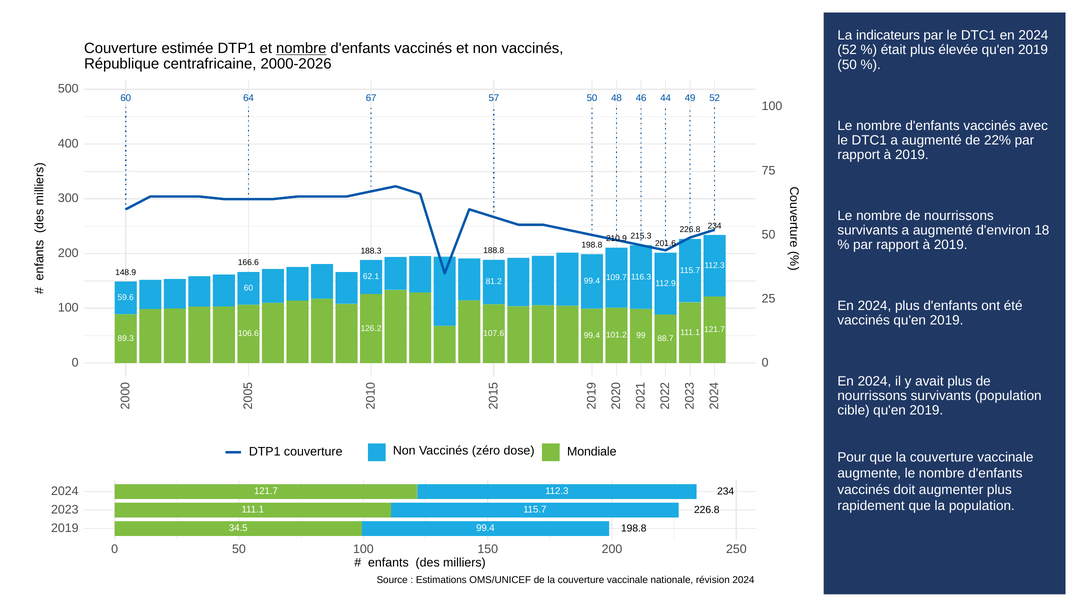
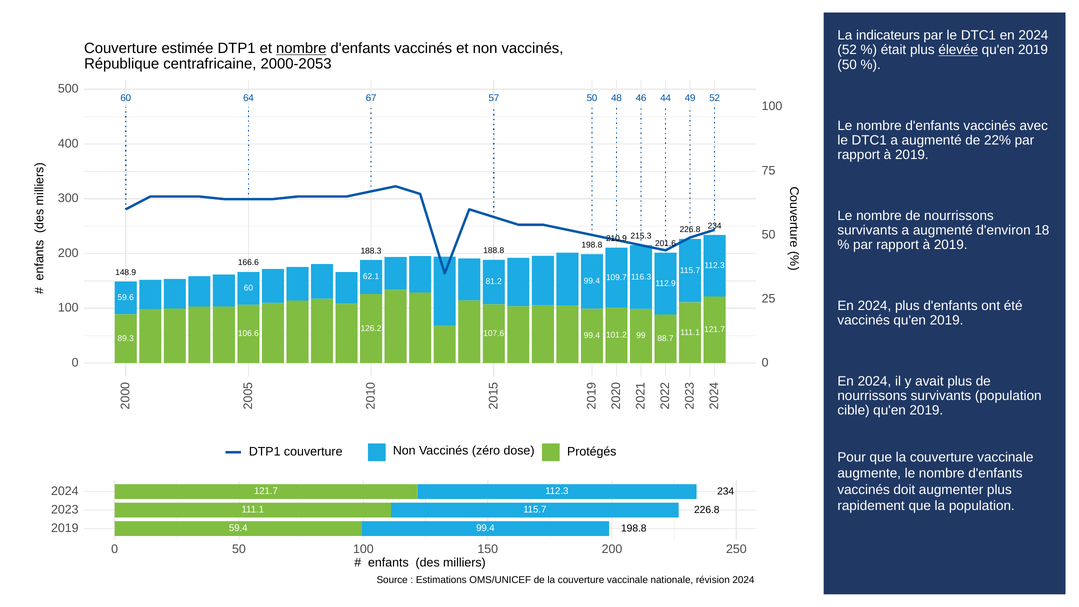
élevée underline: none -> present
2000-2026: 2000-2026 -> 2000-2053
Mondiale: Mondiale -> Protégés
34.5: 34.5 -> 59.4
